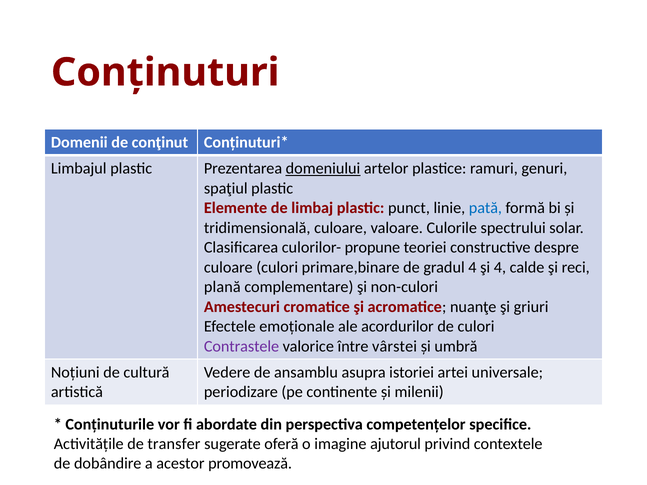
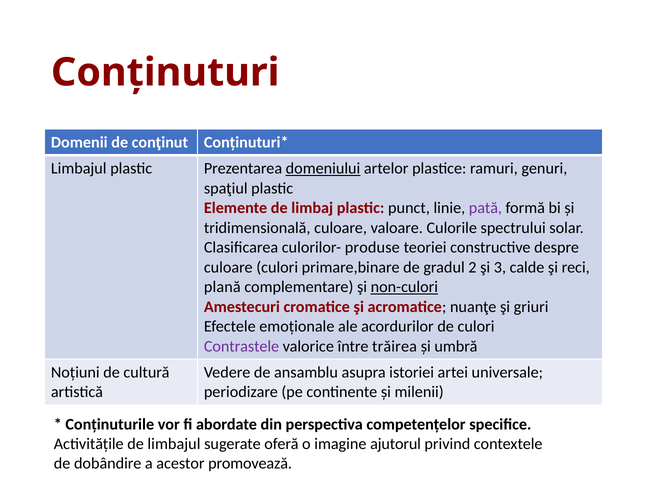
pată colour: blue -> purple
propune: propune -> produse
gradul 4: 4 -> 2
şi 4: 4 -> 3
non-culori underline: none -> present
vârstei: vârstei -> trăirea
de transfer: transfer -> limbajul
